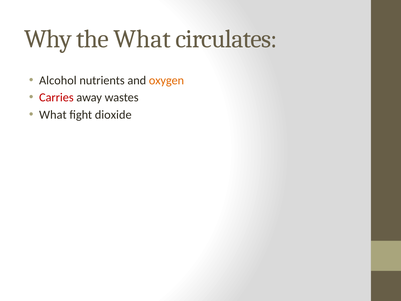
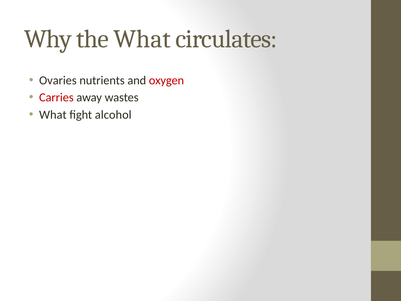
Alcohol: Alcohol -> Ovaries
oxygen colour: orange -> red
dioxide: dioxide -> alcohol
